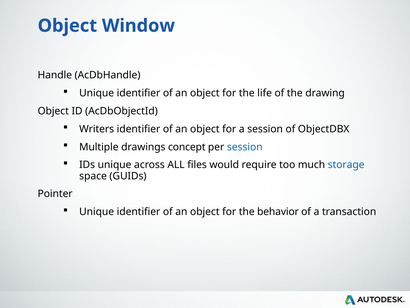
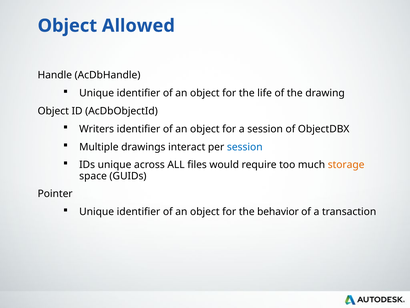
Window: Window -> Allowed
concept: concept -> interact
storage colour: blue -> orange
